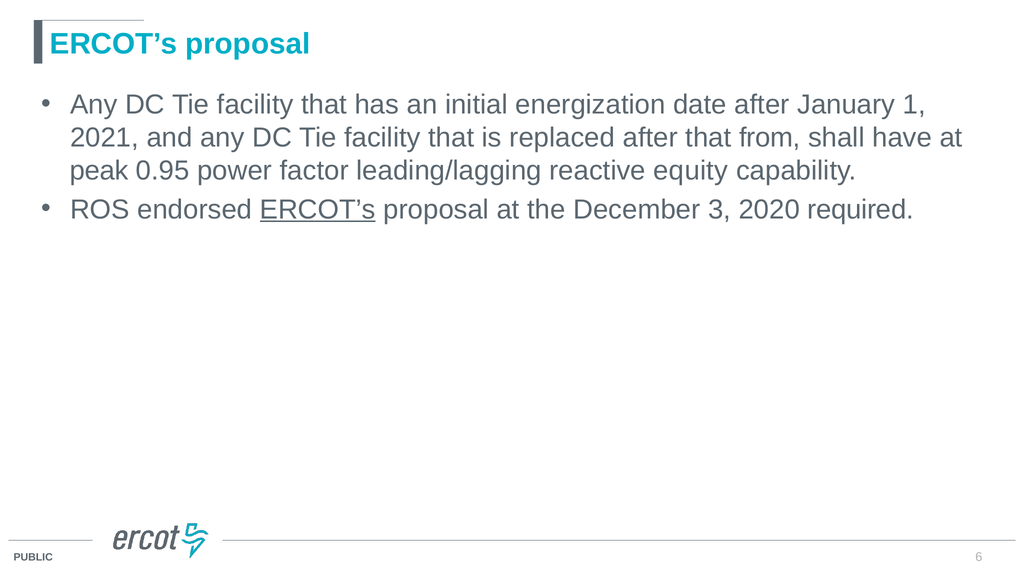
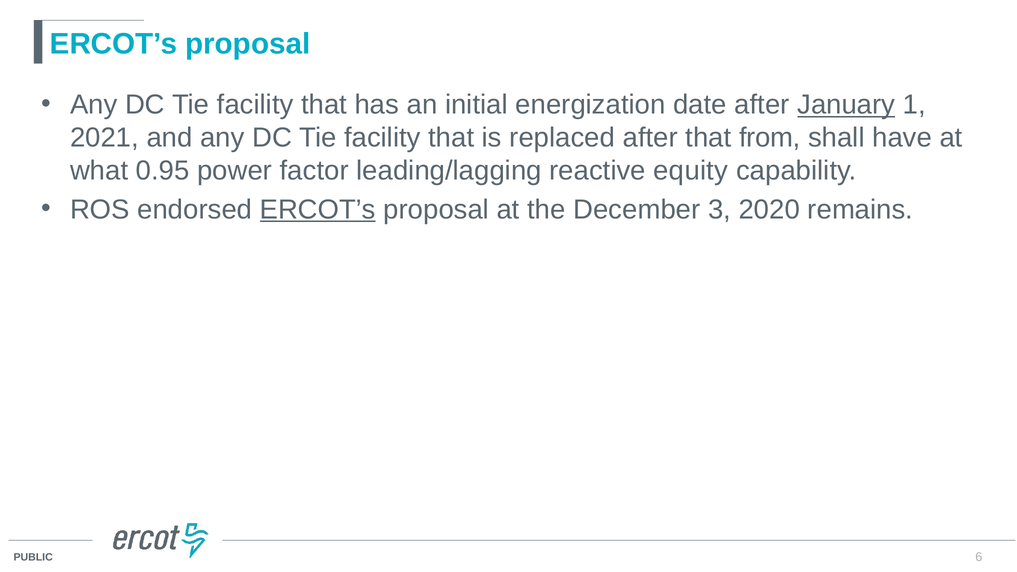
January underline: none -> present
peak: peak -> what
required: required -> remains
